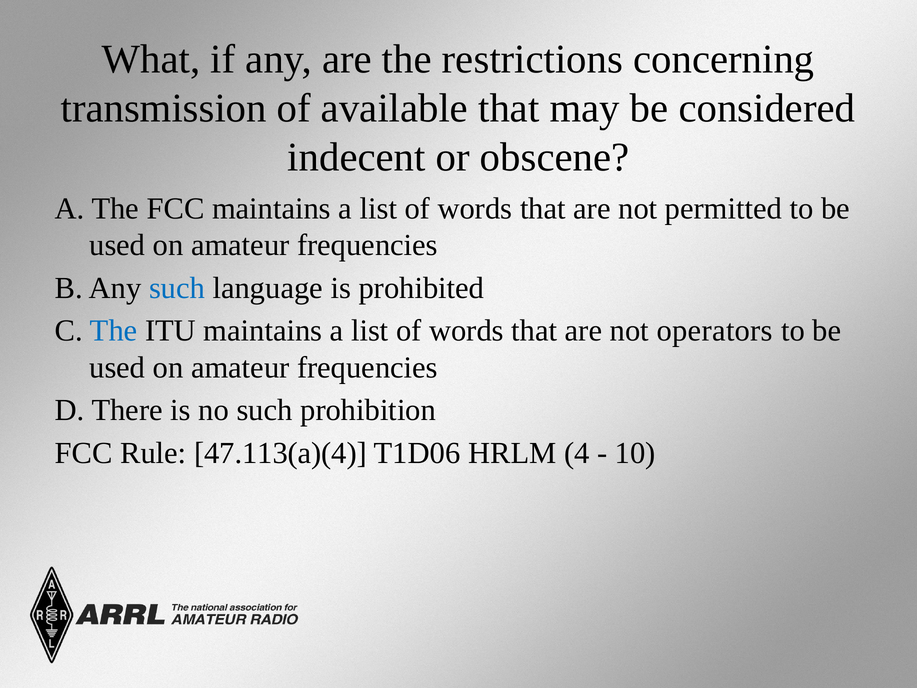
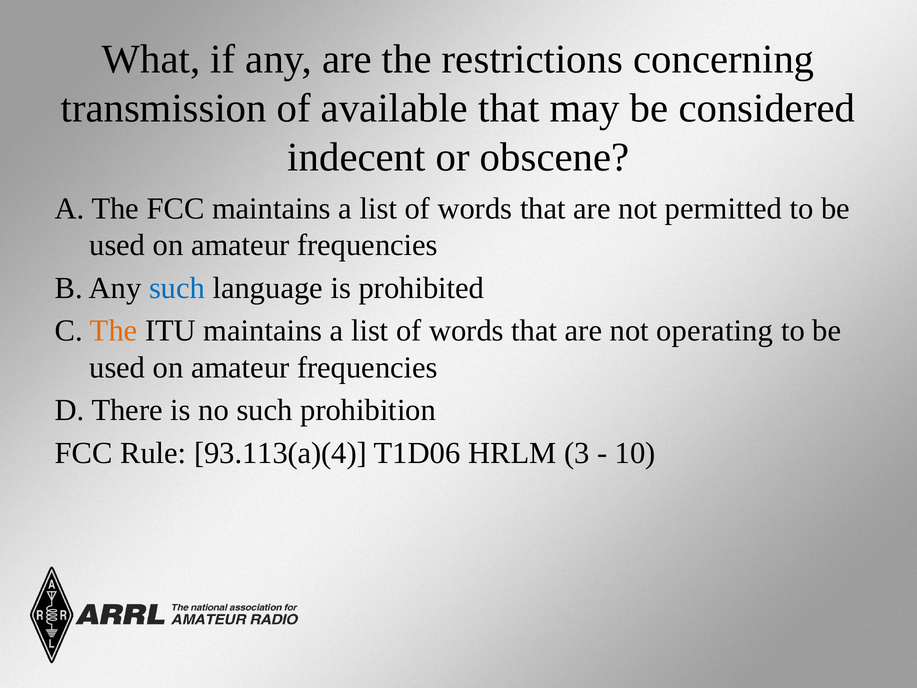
The at (114, 331) colour: blue -> orange
operators: operators -> operating
47.113(a)(4: 47.113(a)(4 -> 93.113(a)(4
4: 4 -> 3
